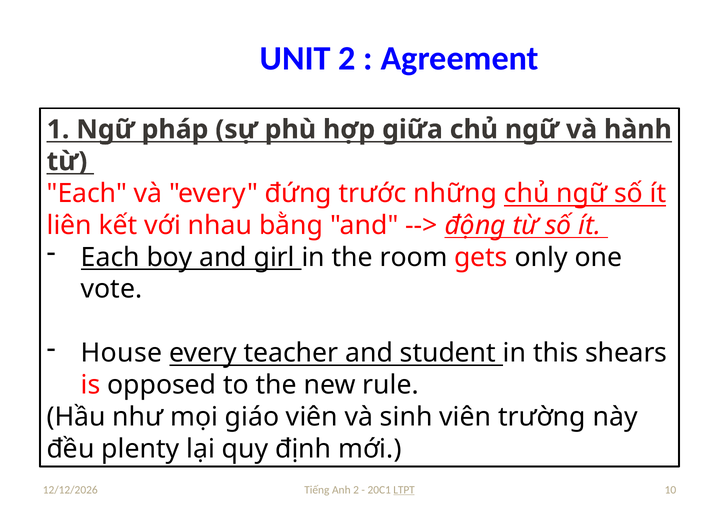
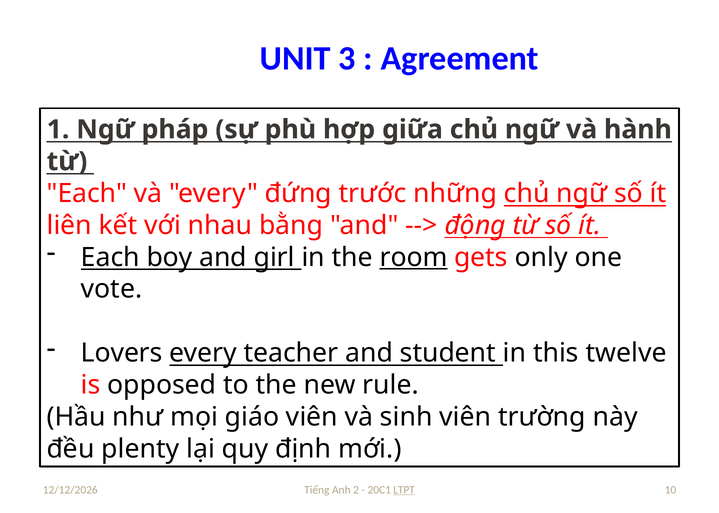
UNIT 2: 2 -> 3
room underline: none -> present
House: House -> Lovers
shears: shears -> twelve
